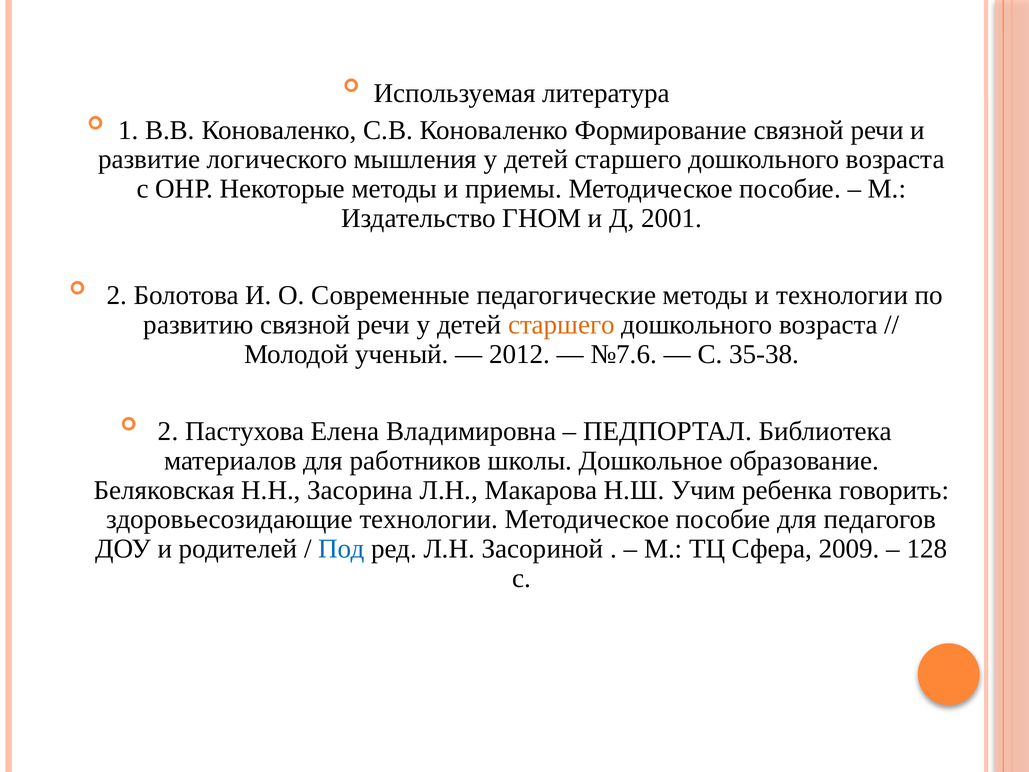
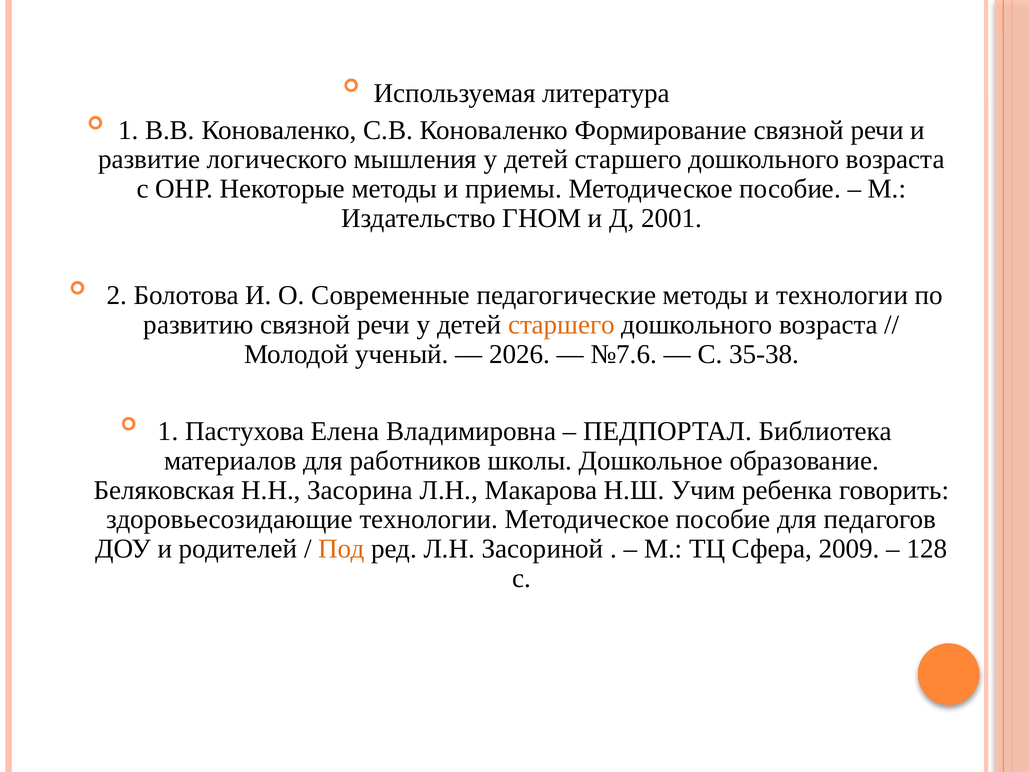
2012: 2012 -> 2026
2 at (168, 431): 2 -> 1
Под colour: blue -> orange
